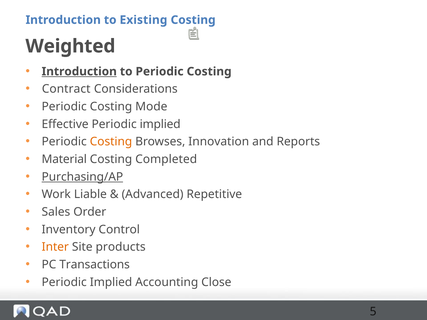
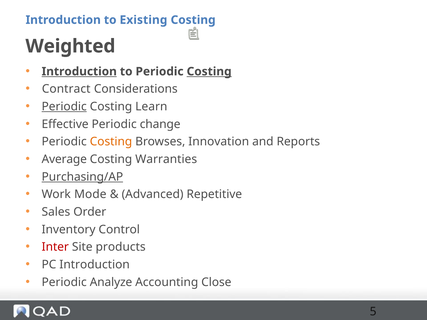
Costing at (209, 72) underline: none -> present
Periodic at (64, 107) underline: none -> present
Mode: Mode -> Learn
implied at (160, 124): implied -> change
Material: Material -> Average
Completed: Completed -> Warranties
Liable: Liable -> Mode
Inter colour: orange -> red
PC Transactions: Transactions -> Introduction
Implied at (111, 282): Implied -> Analyze
